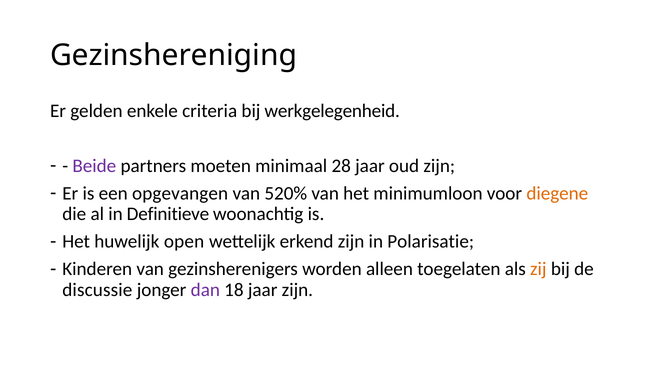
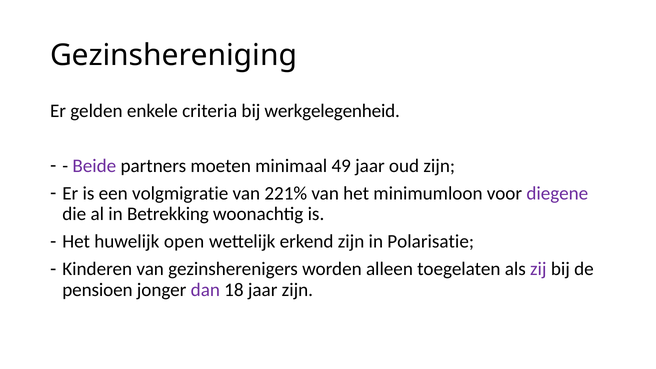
28: 28 -> 49
opgevangen: opgevangen -> volgmigratie
520%: 520% -> 221%
diegene colour: orange -> purple
Definitieve: Definitieve -> Betrekking
zij colour: orange -> purple
discussie: discussie -> pensioen
